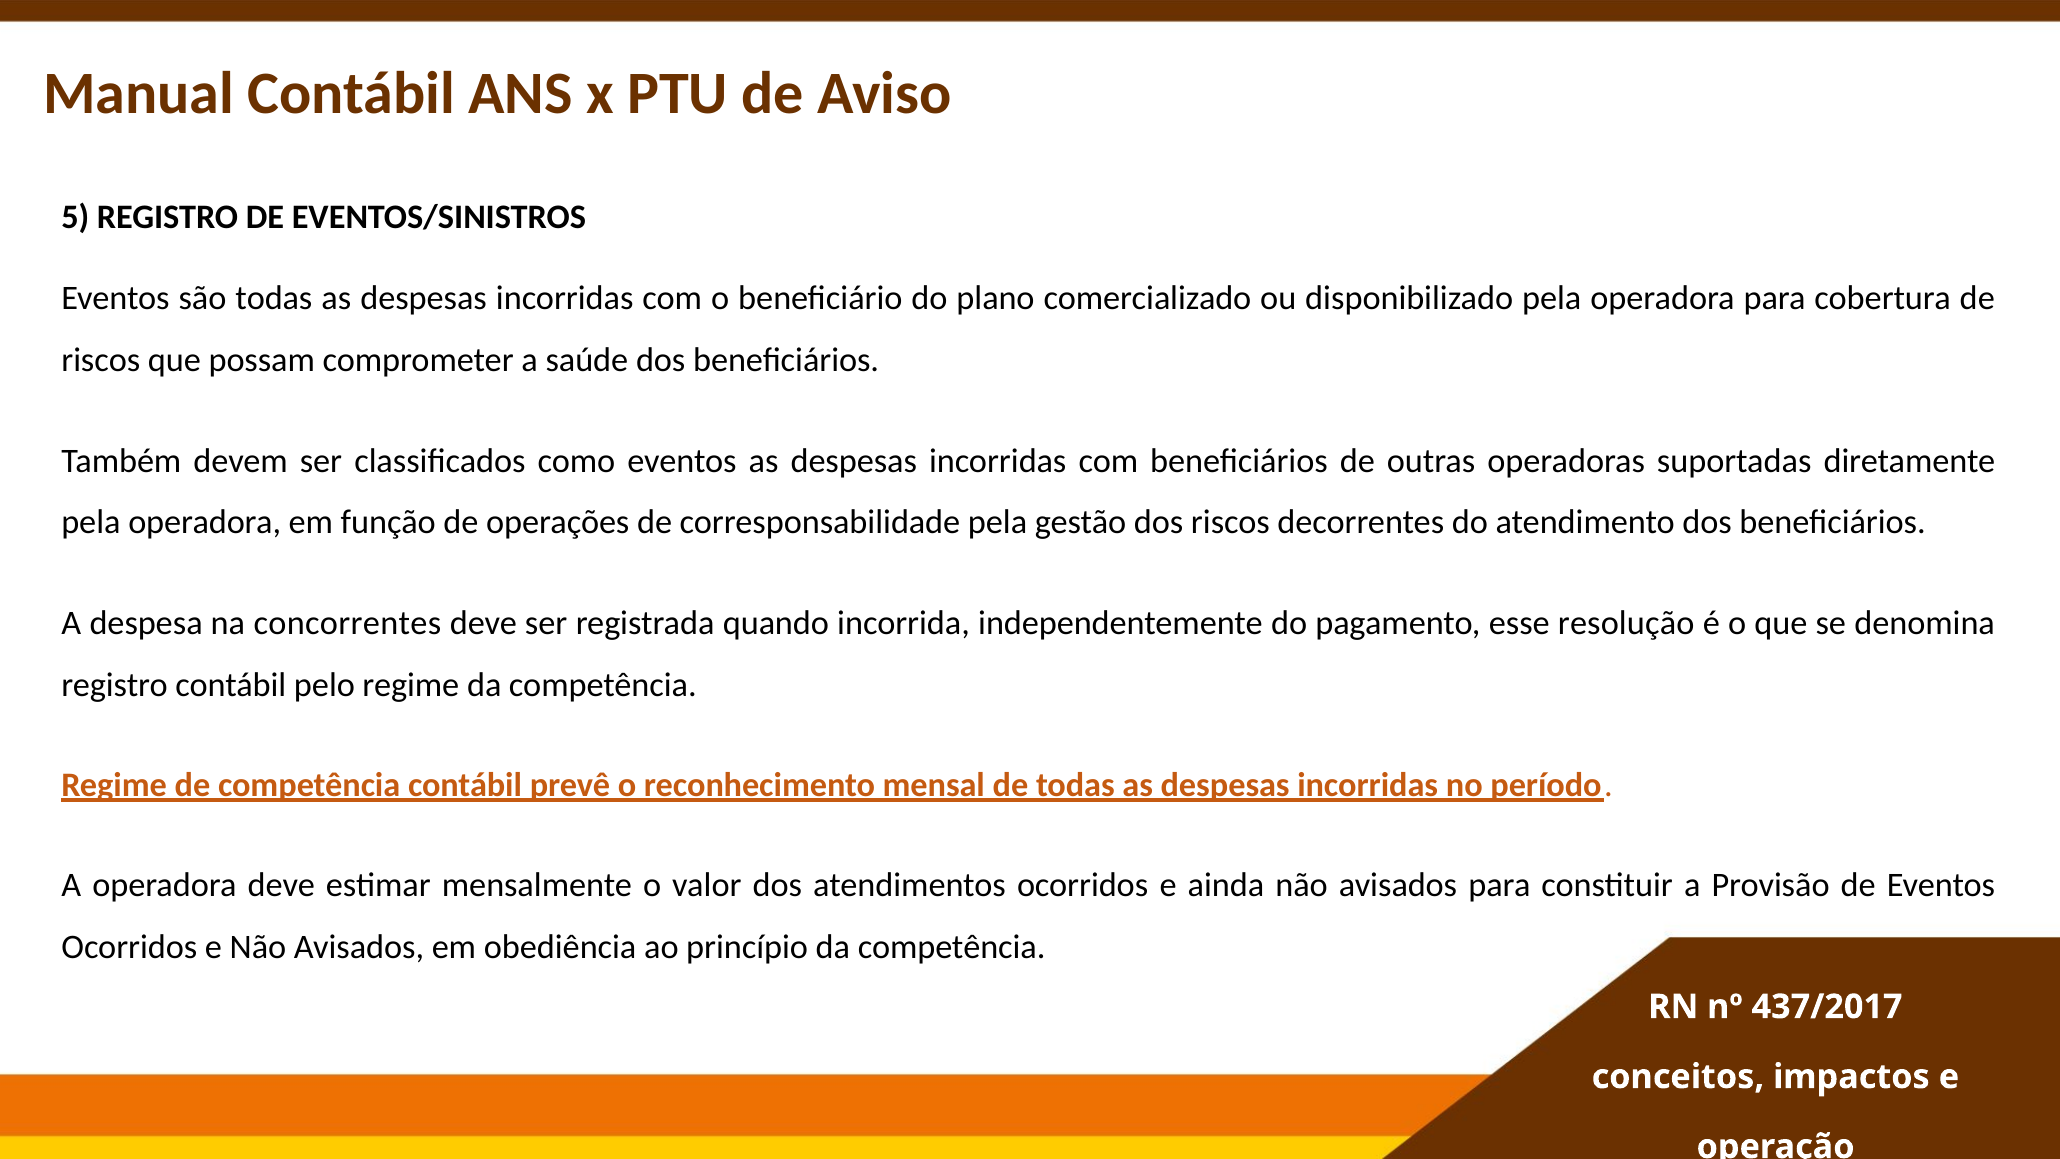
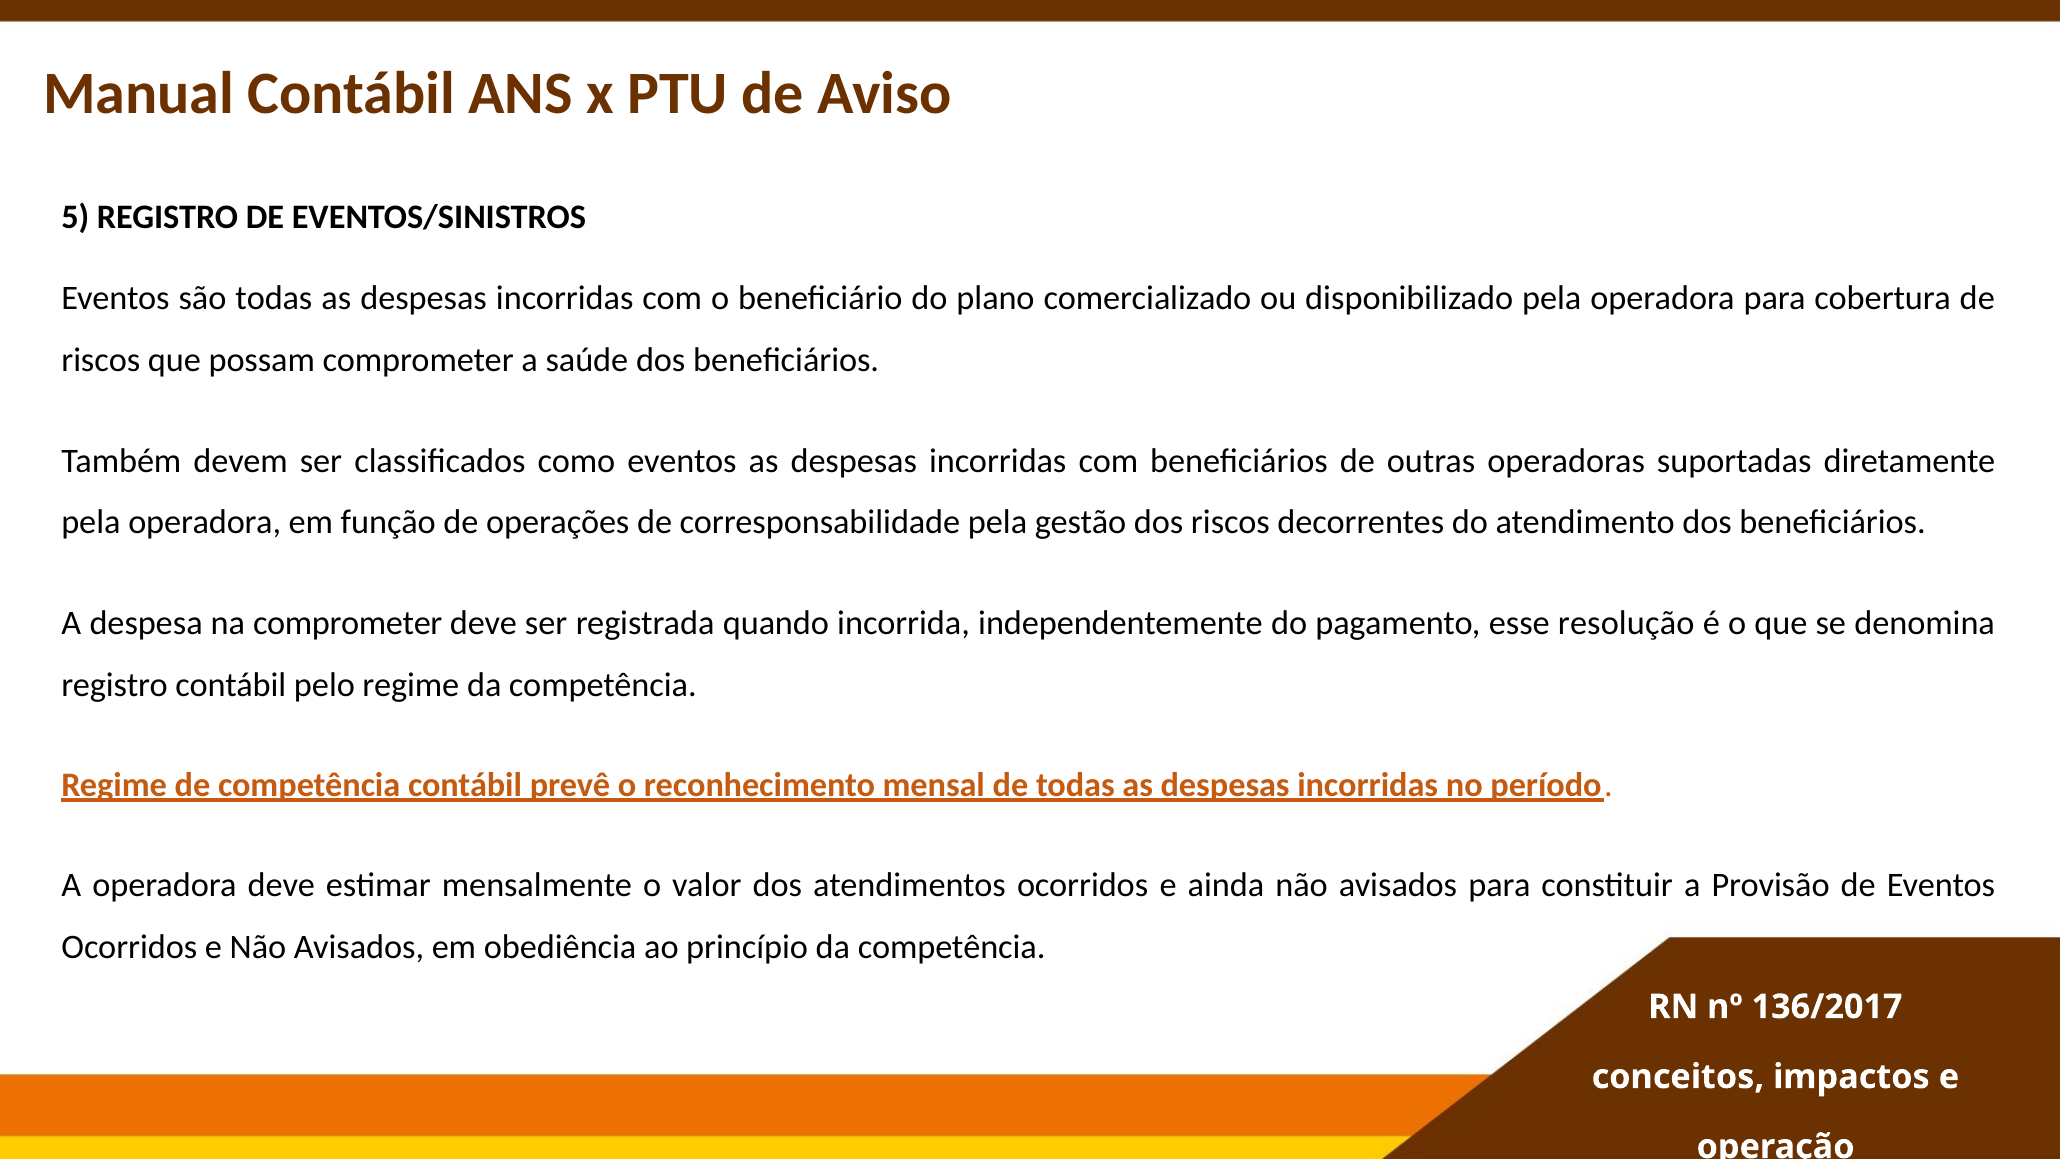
na concorrentes: concorrentes -> comprometer
437/2017: 437/2017 -> 136/2017
